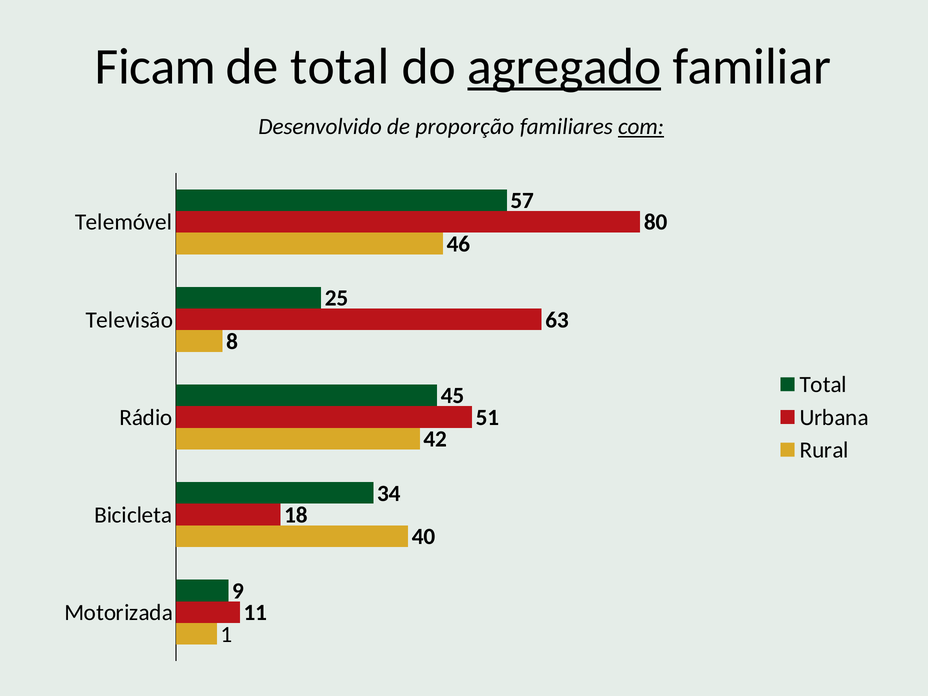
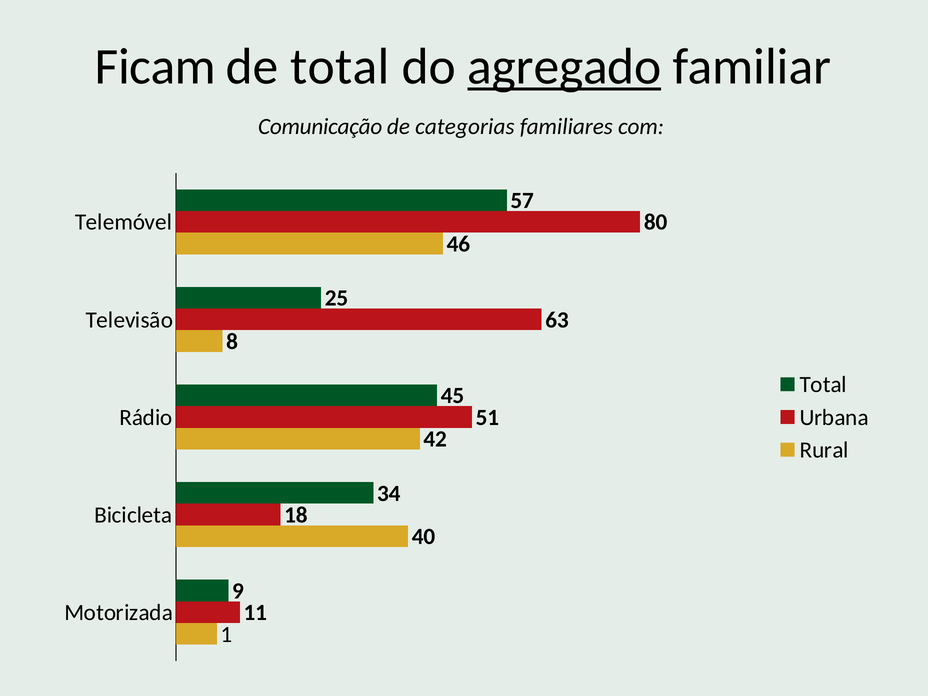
Desenvolvido: Desenvolvido -> Comunicação
proporção: proporção -> categorias
com underline: present -> none
